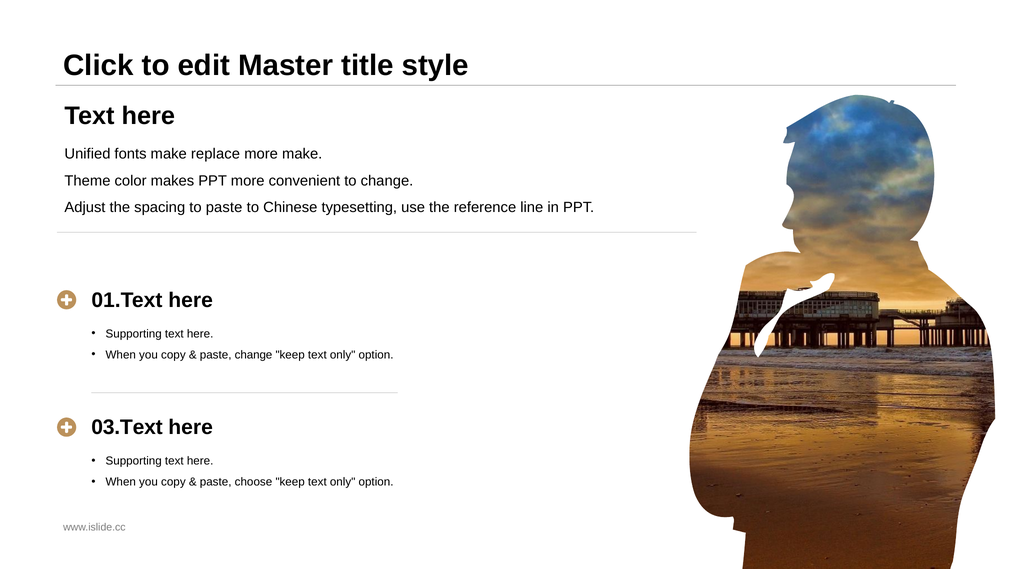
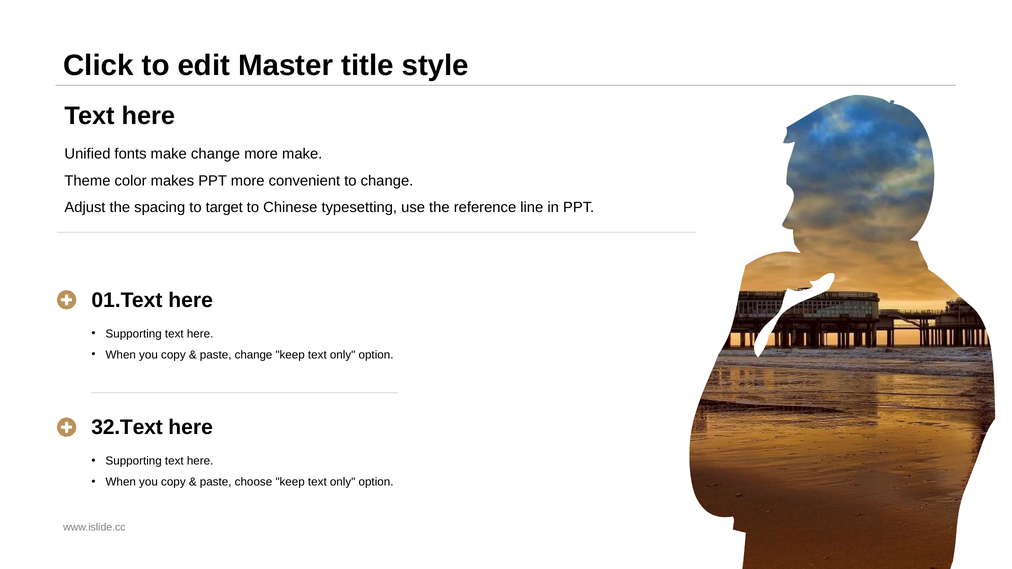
make replace: replace -> change
to paste: paste -> target
03.Text: 03.Text -> 32.Text
